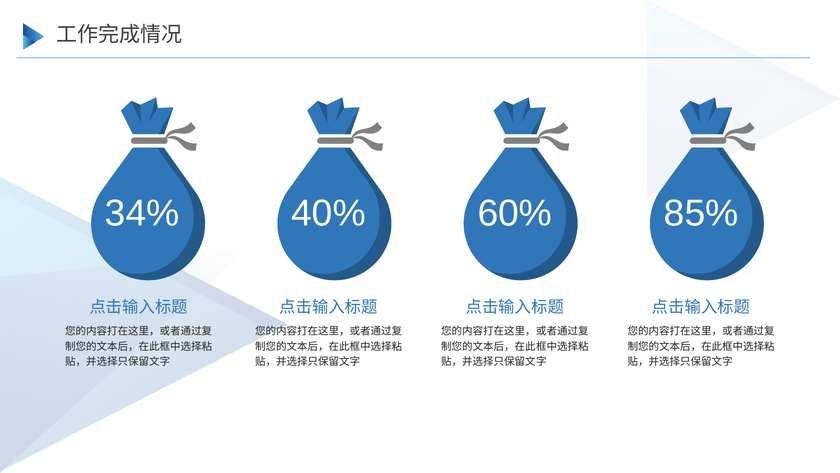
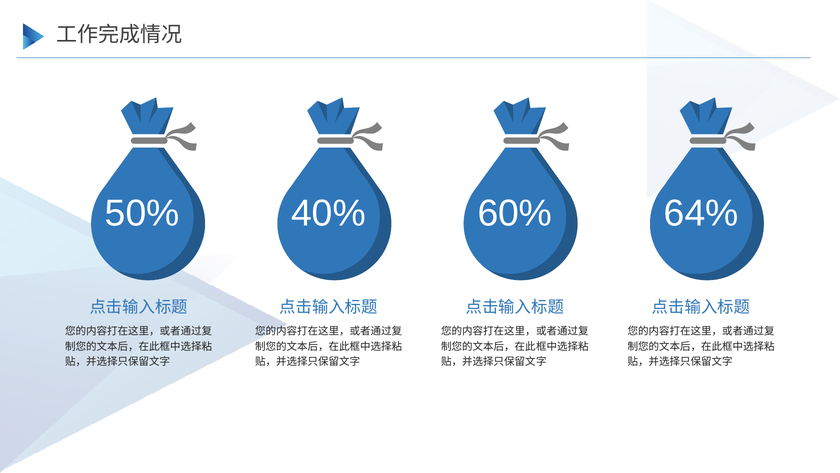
34%: 34% -> 50%
85%: 85% -> 64%
